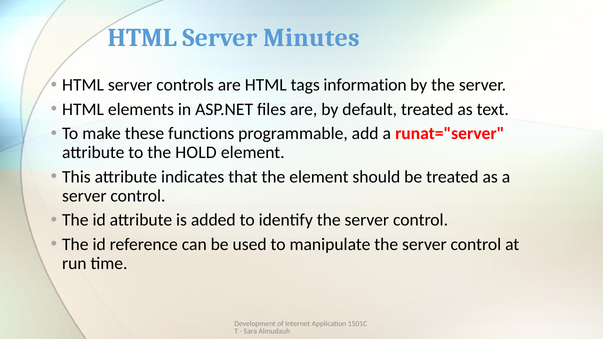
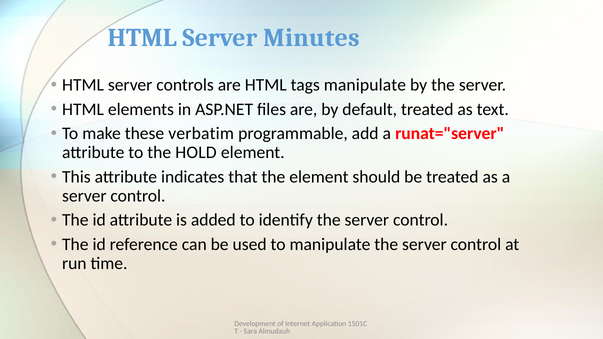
tags information: information -> manipulate
functions: functions -> verbatim
